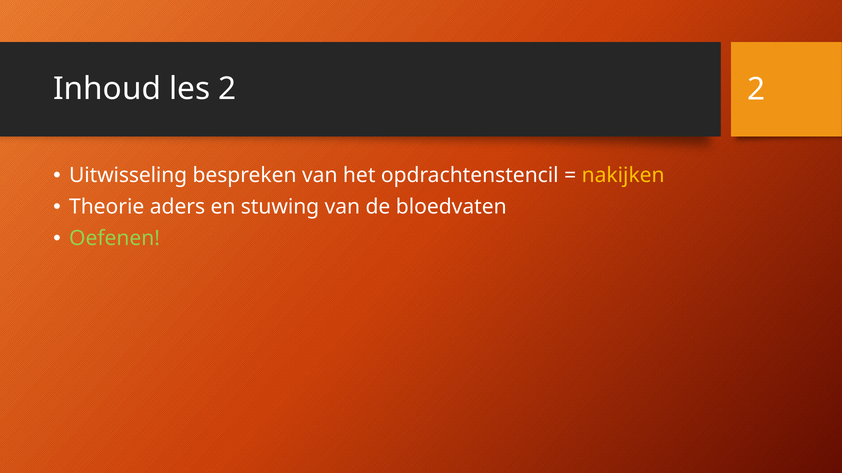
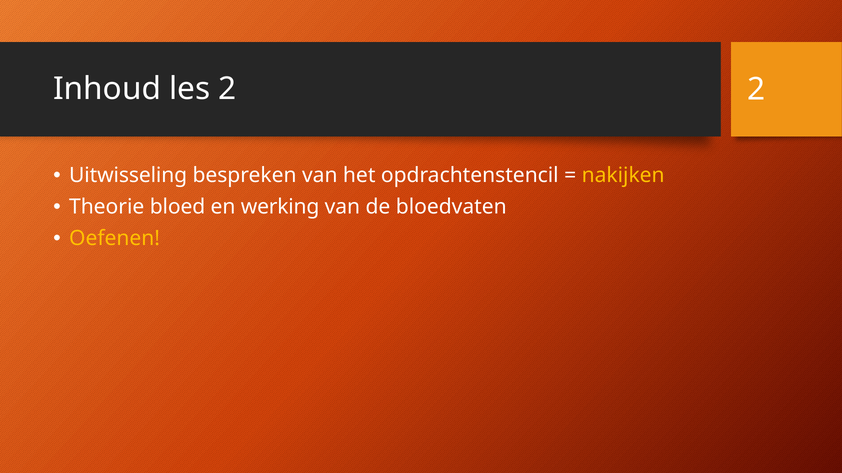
aders: aders -> bloed
stuwing: stuwing -> werking
Oefenen colour: light green -> yellow
